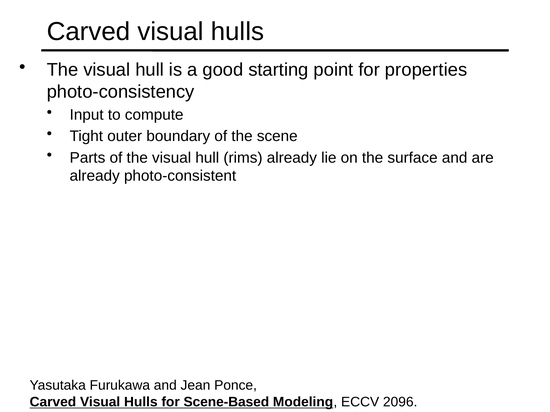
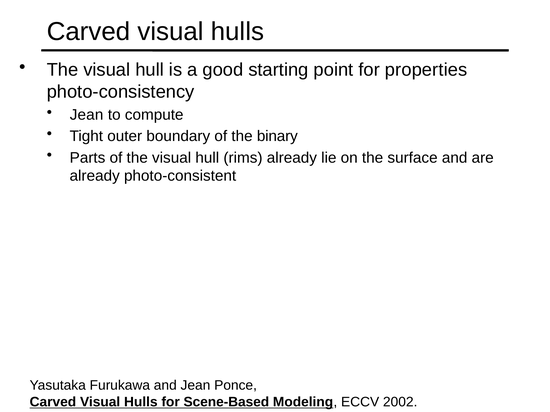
Input at (87, 115): Input -> Jean
scene: scene -> binary
2096: 2096 -> 2002
